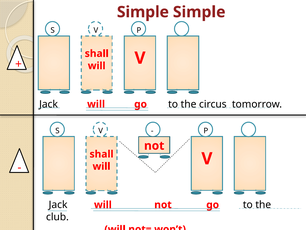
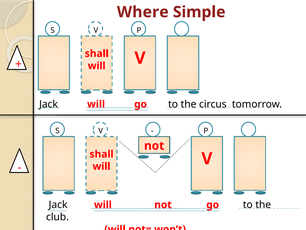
Simple at (143, 12): Simple -> Where
